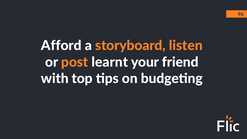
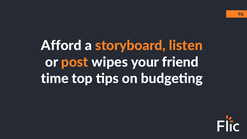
learnt: learnt -> wipes
with: with -> time
